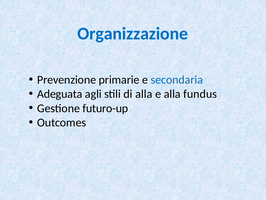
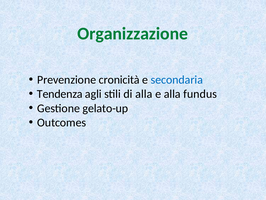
Organizzazione colour: blue -> green
primarie: primarie -> cronicità
Adeguata: Adeguata -> Tendenza
futuro-up: futuro-up -> gelato-up
